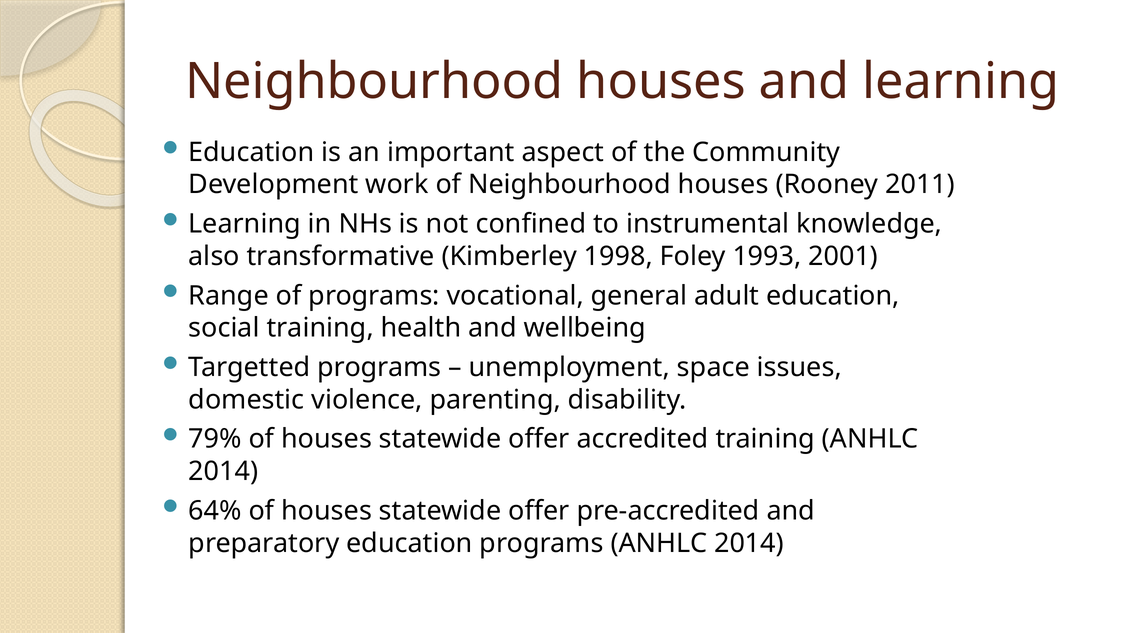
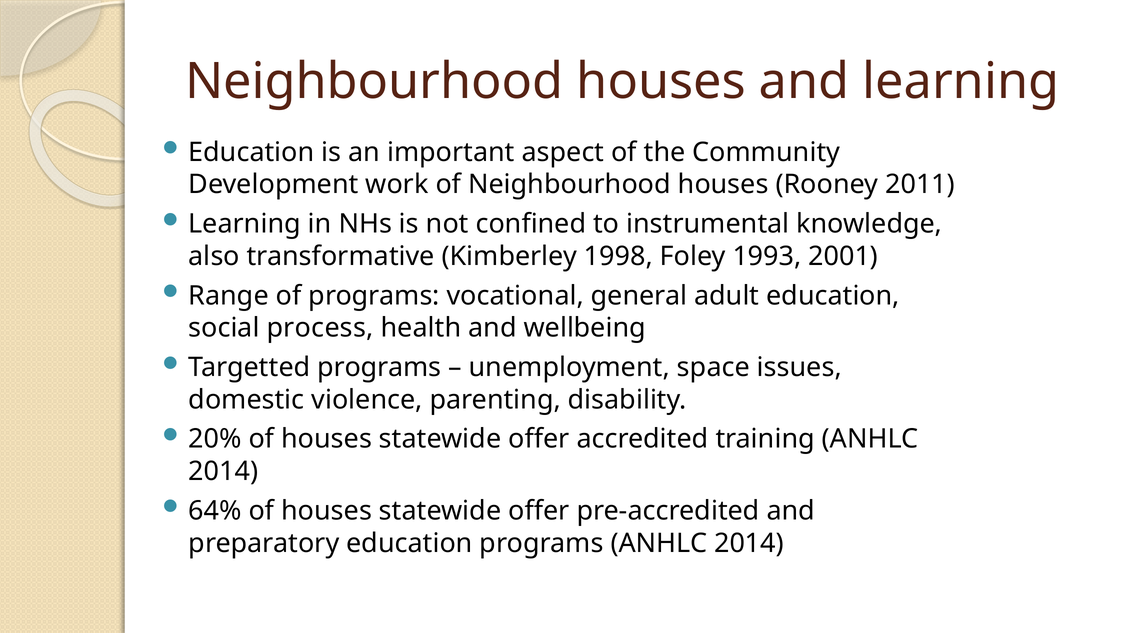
social training: training -> process
79%: 79% -> 20%
